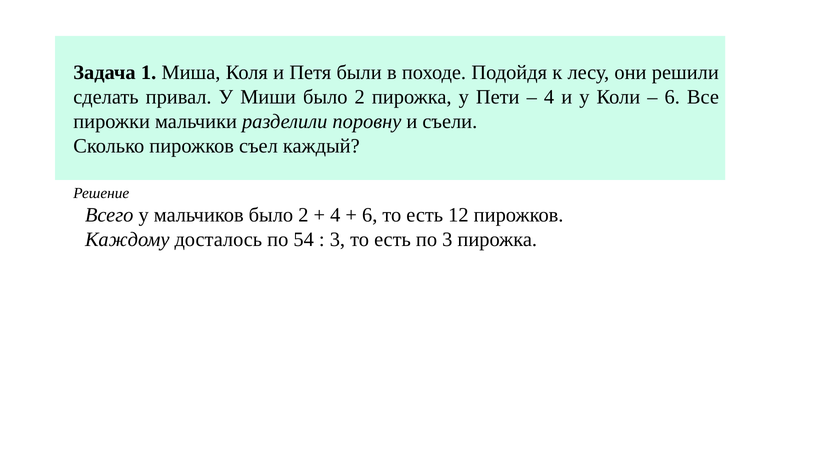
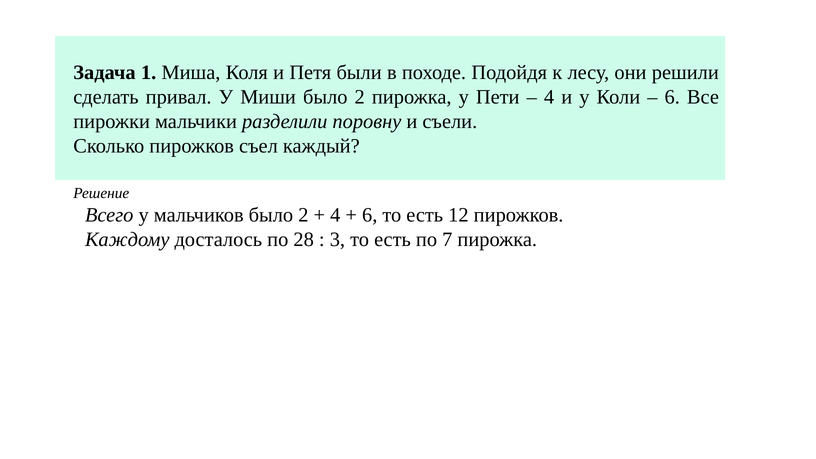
54: 54 -> 28
по 3: 3 -> 7
